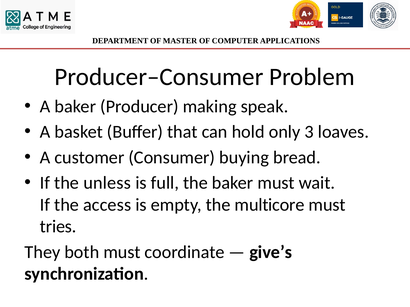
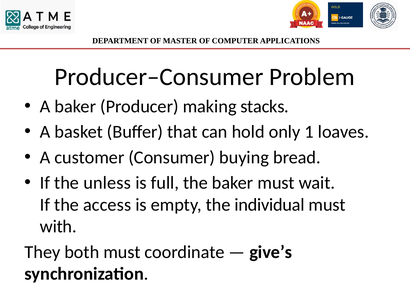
speak: speak -> stacks
3: 3 -> 1
multicore: multicore -> individual
tries: tries -> with
